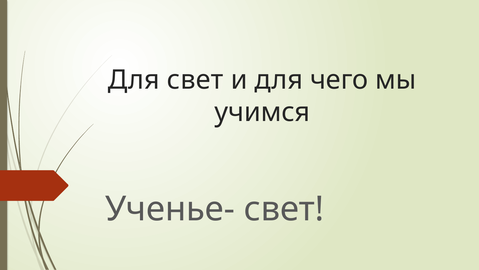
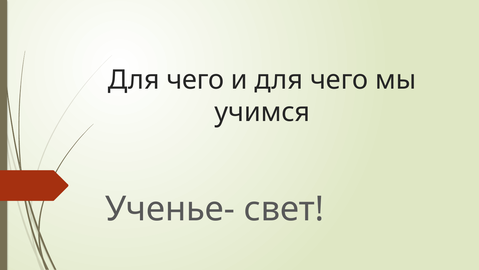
свет at (195, 80): свет -> чего
